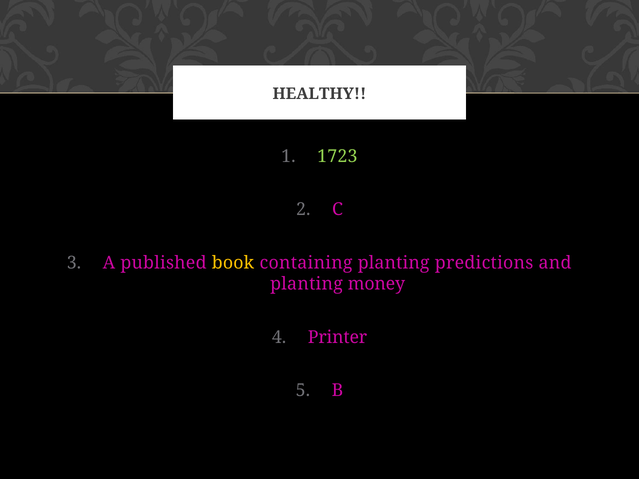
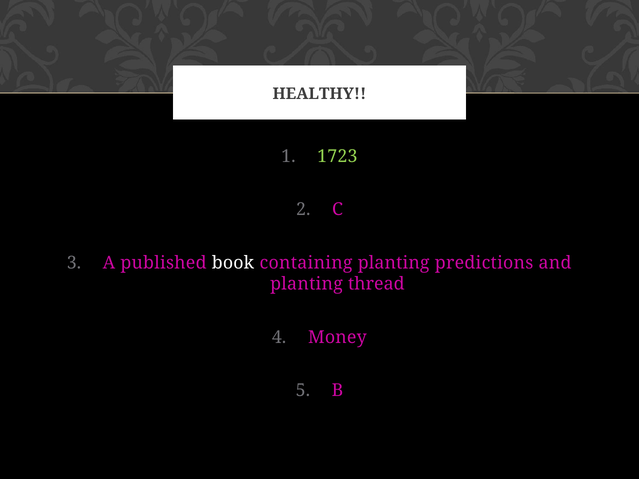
book colour: yellow -> white
money: money -> thread
Printer: Printer -> Money
